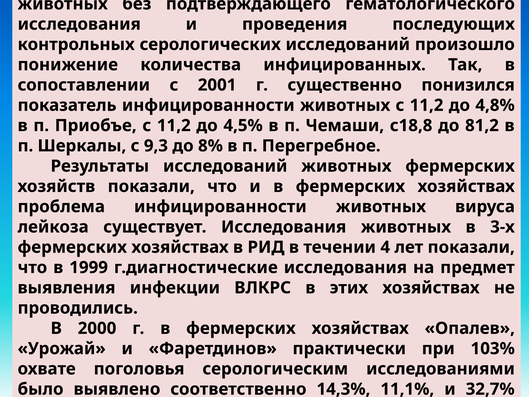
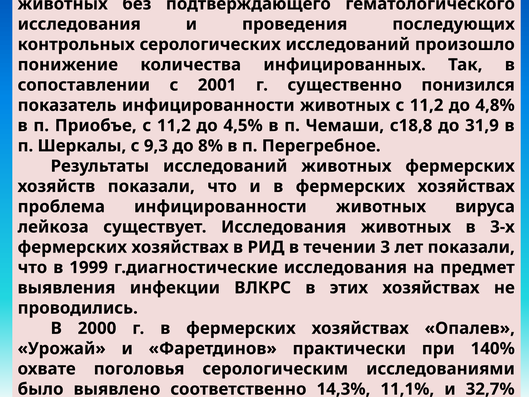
81,2: 81,2 -> 31,9
4: 4 -> 3
103%: 103% -> 140%
